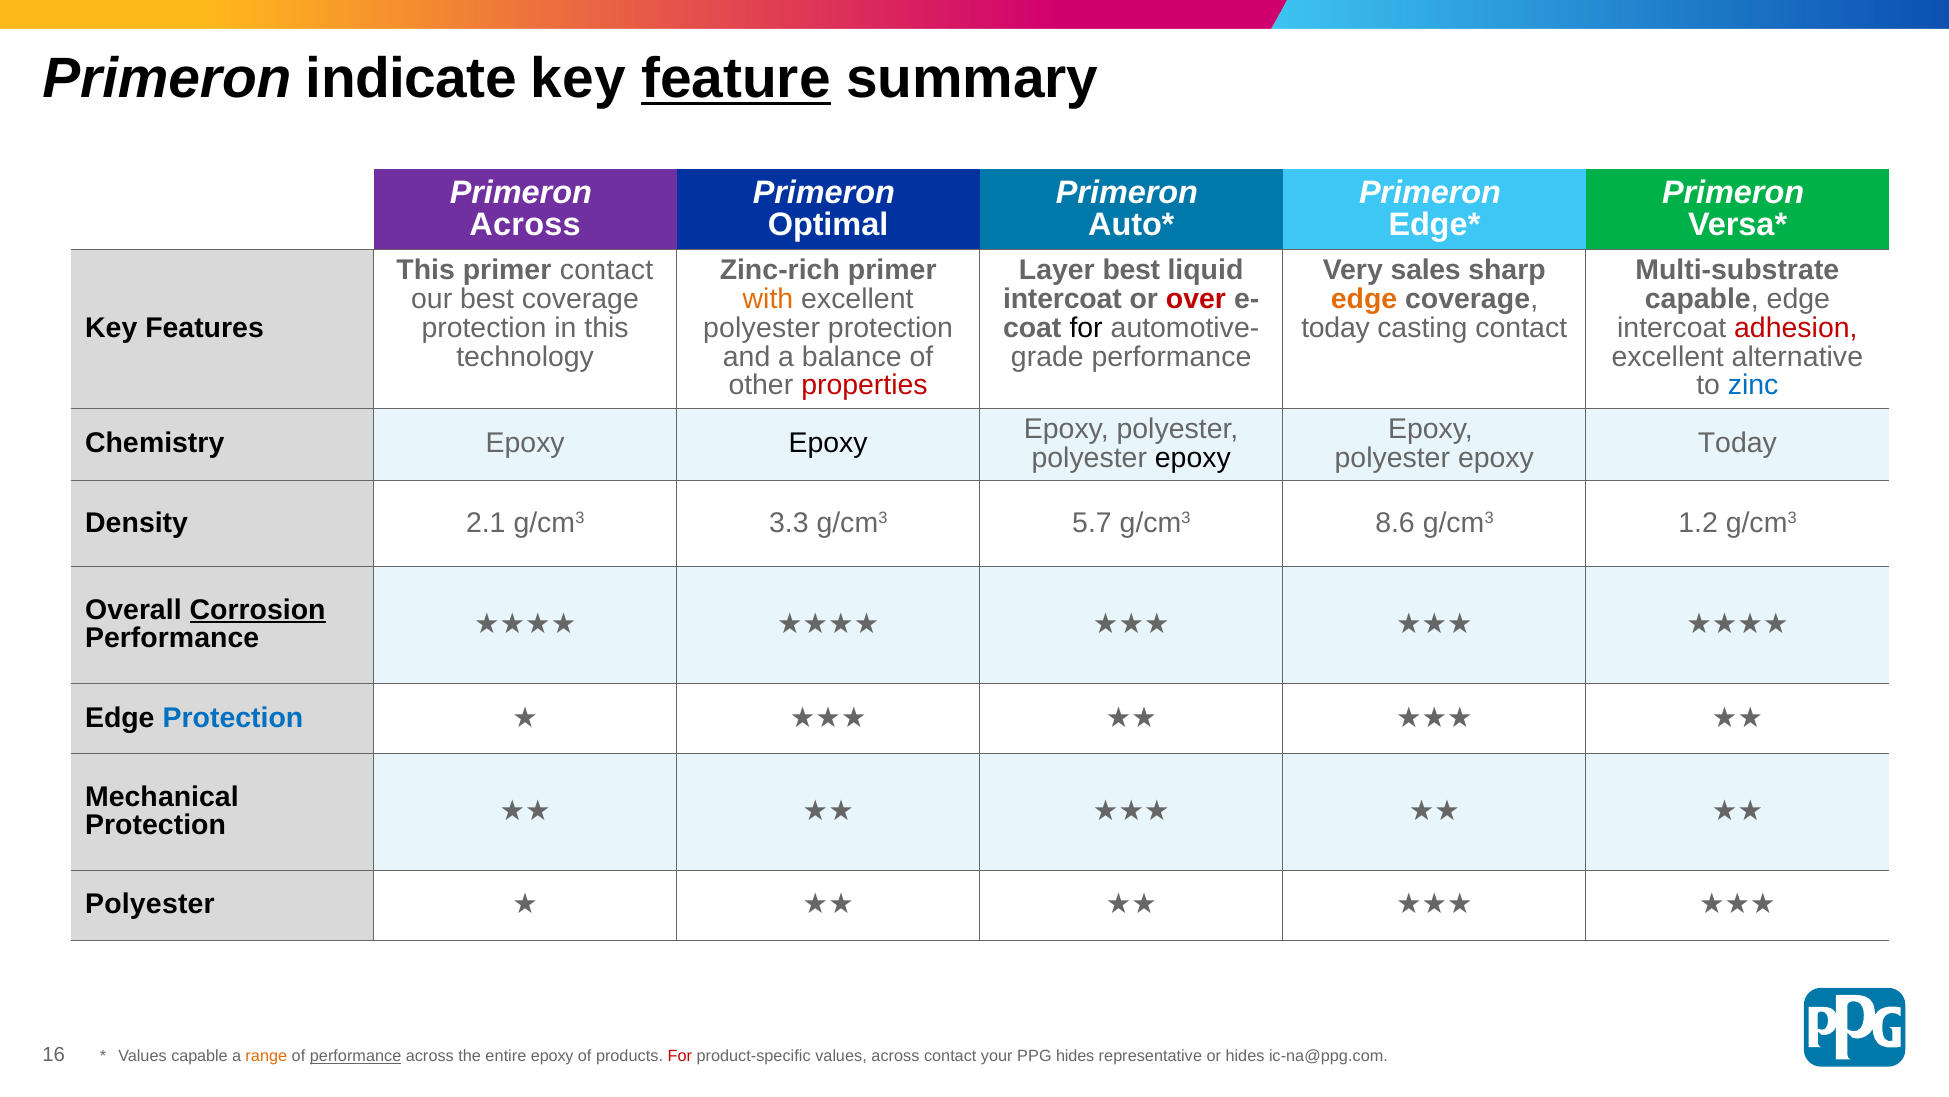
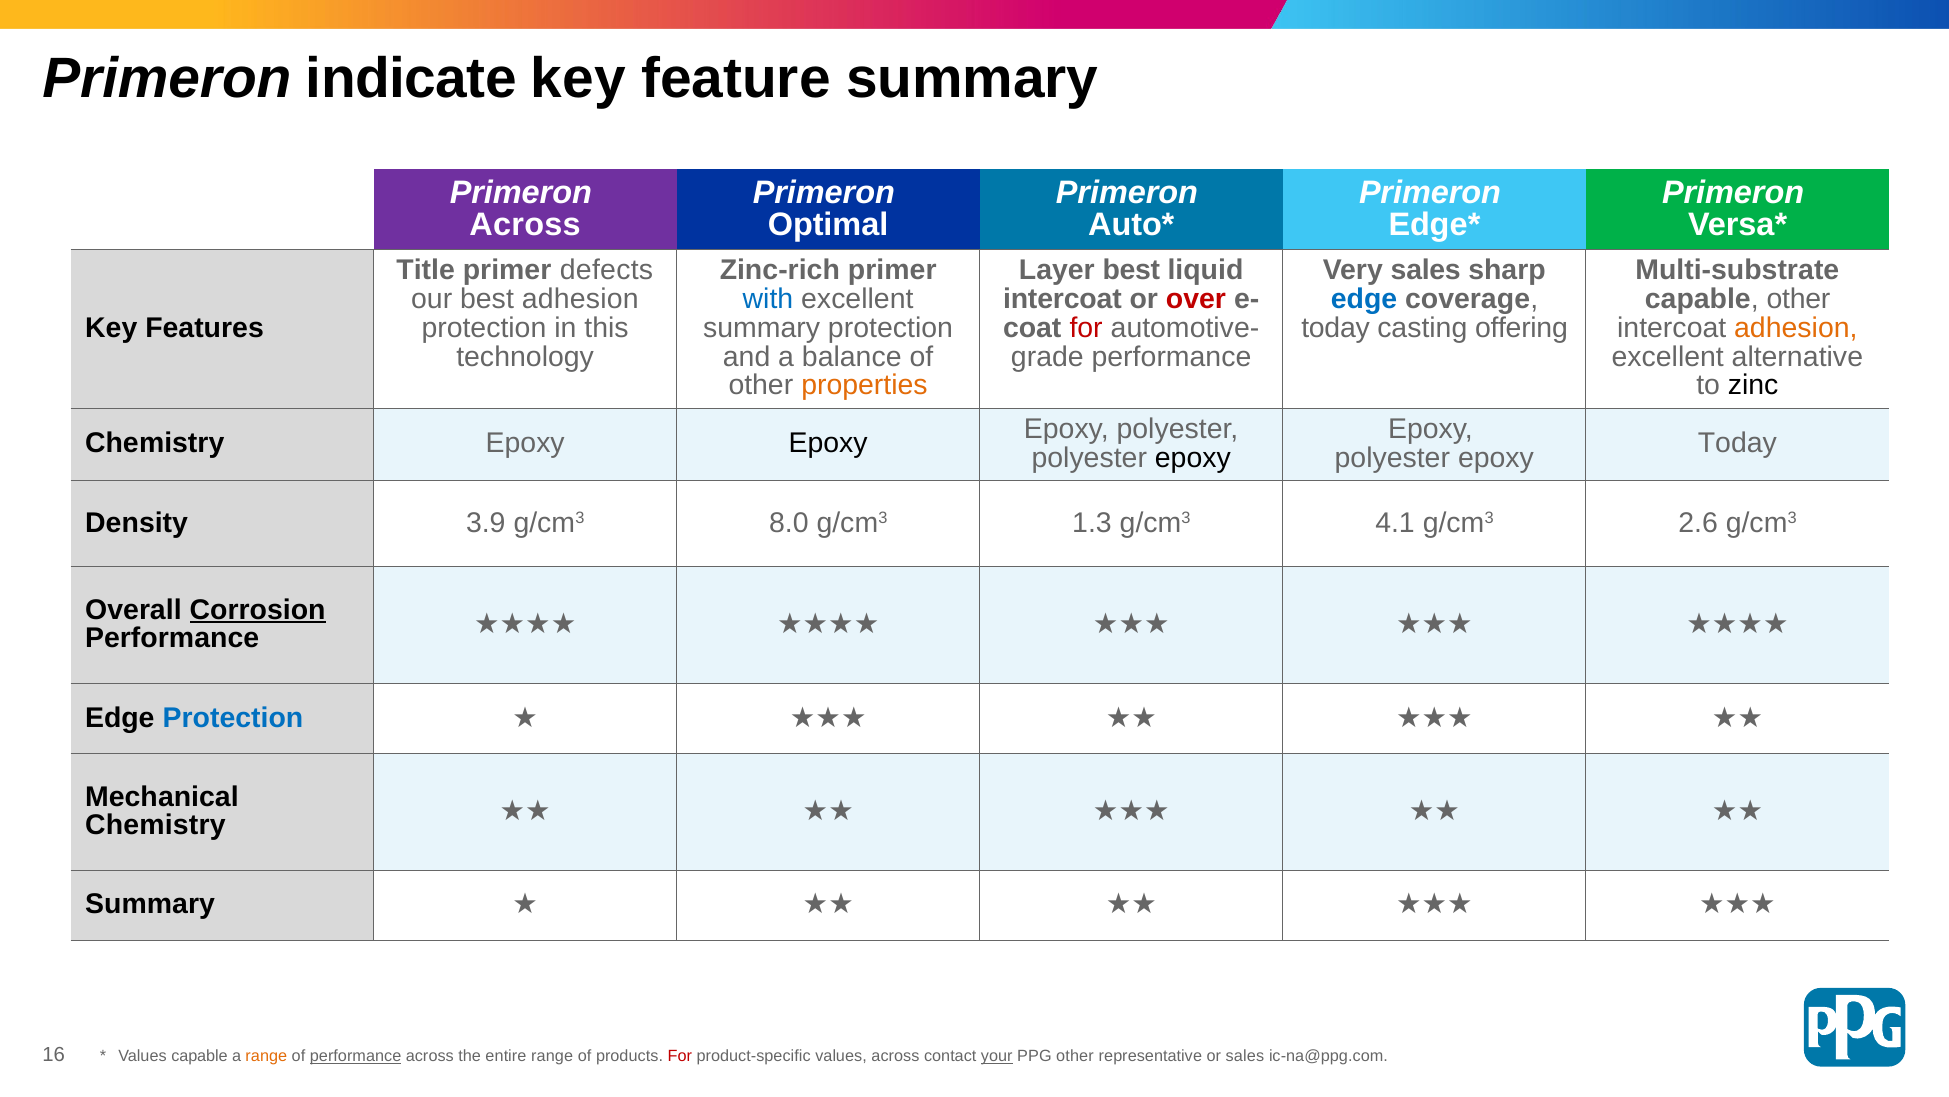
feature underline: present -> none
This at (426, 270): This -> Title
primer contact: contact -> defects
best coverage: coverage -> adhesion
with colour: orange -> blue
edge at (1364, 299) colour: orange -> blue
capable edge: edge -> other
polyester at (762, 328): polyester -> summary
for at (1086, 328) colour: black -> red
casting contact: contact -> offering
adhesion at (1796, 328) colour: red -> orange
properties colour: red -> orange
zinc colour: blue -> black
2.1: 2.1 -> 3.9
3.3: 3.3 -> 8.0
5.7: 5.7 -> 1.3
8.6: 8.6 -> 4.1
1.2: 1.2 -> 2.6
Protection at (156, 825): Protection -> Chemistry
Polyester at (150, 904): Polyester -> Summary
entire epoxy: epoxy -> range
your underline: none -> present
PPG hides: hides -> other
or hides: hides -> sales
